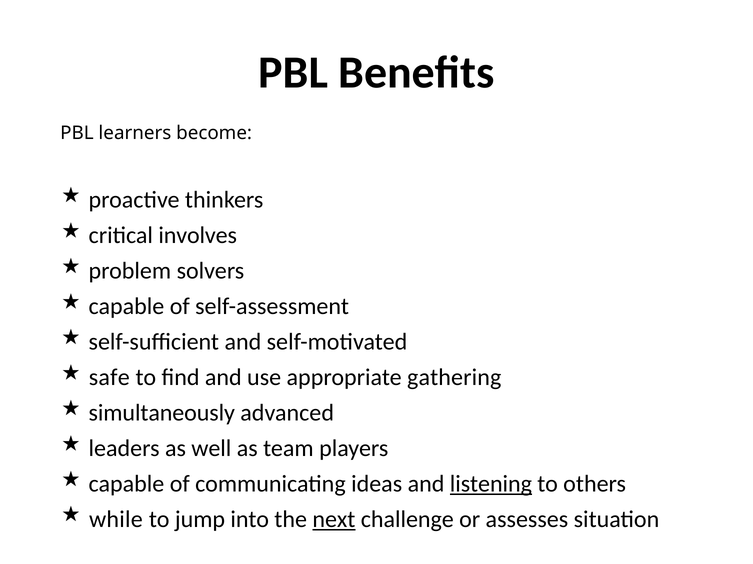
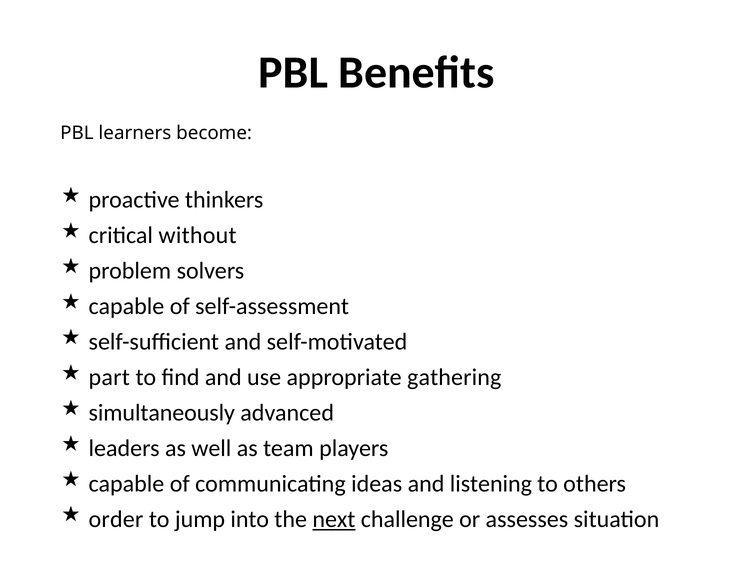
involves: involves -> without
safe: safe -> part
listening underline: present -> none
while: while -> order
